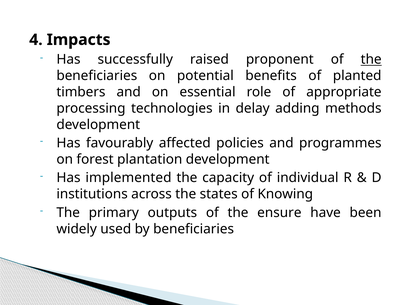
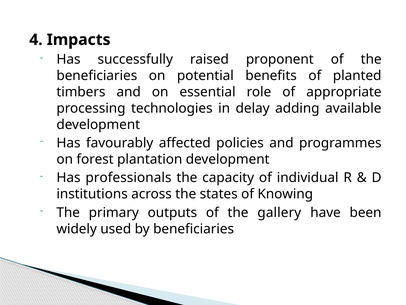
the at (371, 59) underline: present -> none
methods: methods -> available
implemented: implemented -> professionals
ensure: ensure -> gallery
